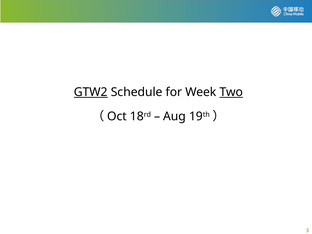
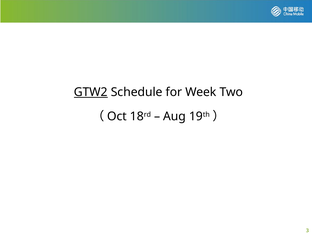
Two underline: present -> none
